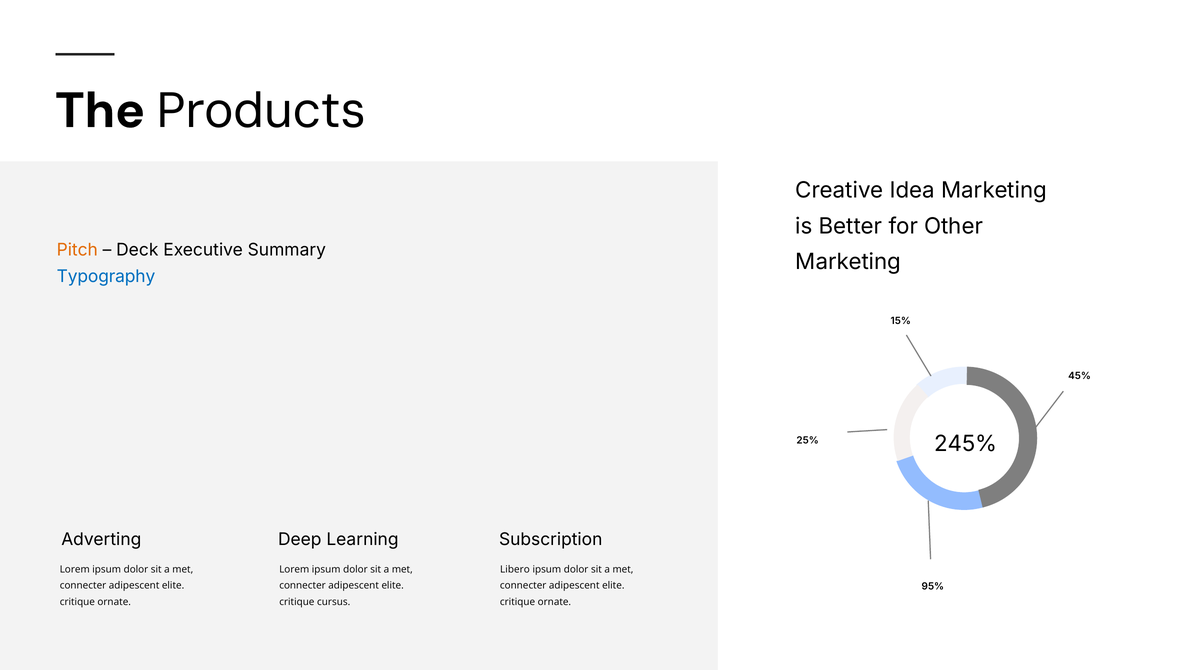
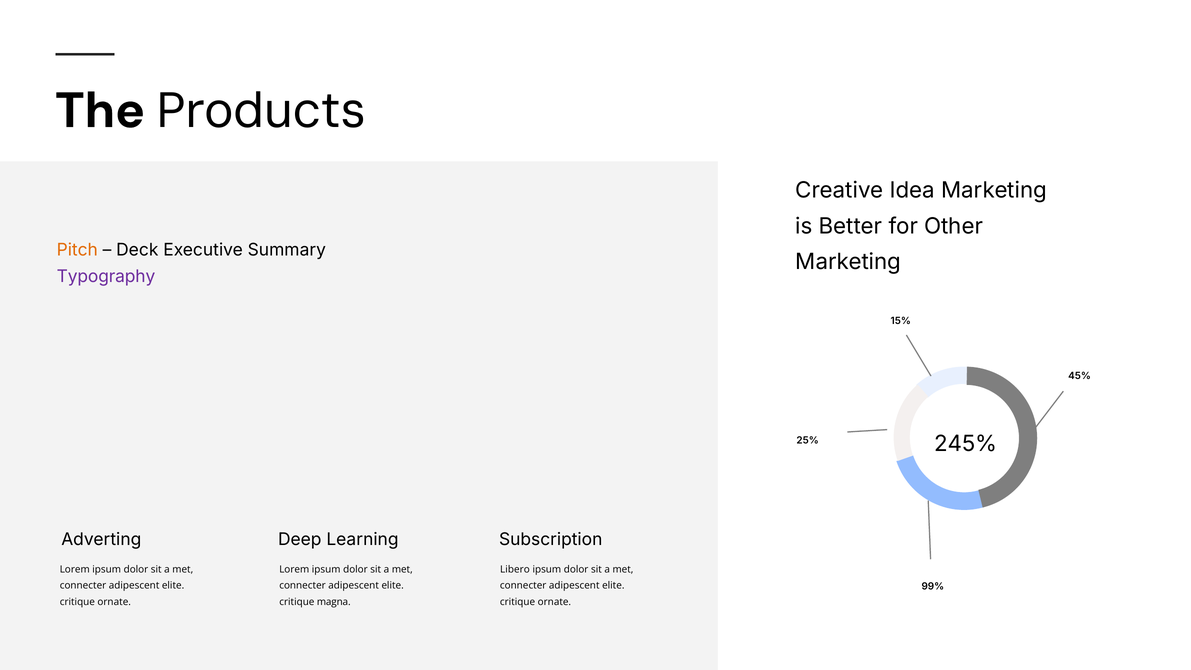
Typography colour: blue -> purple
95%: 95% -> 99%
cursus: cursus -> magna
